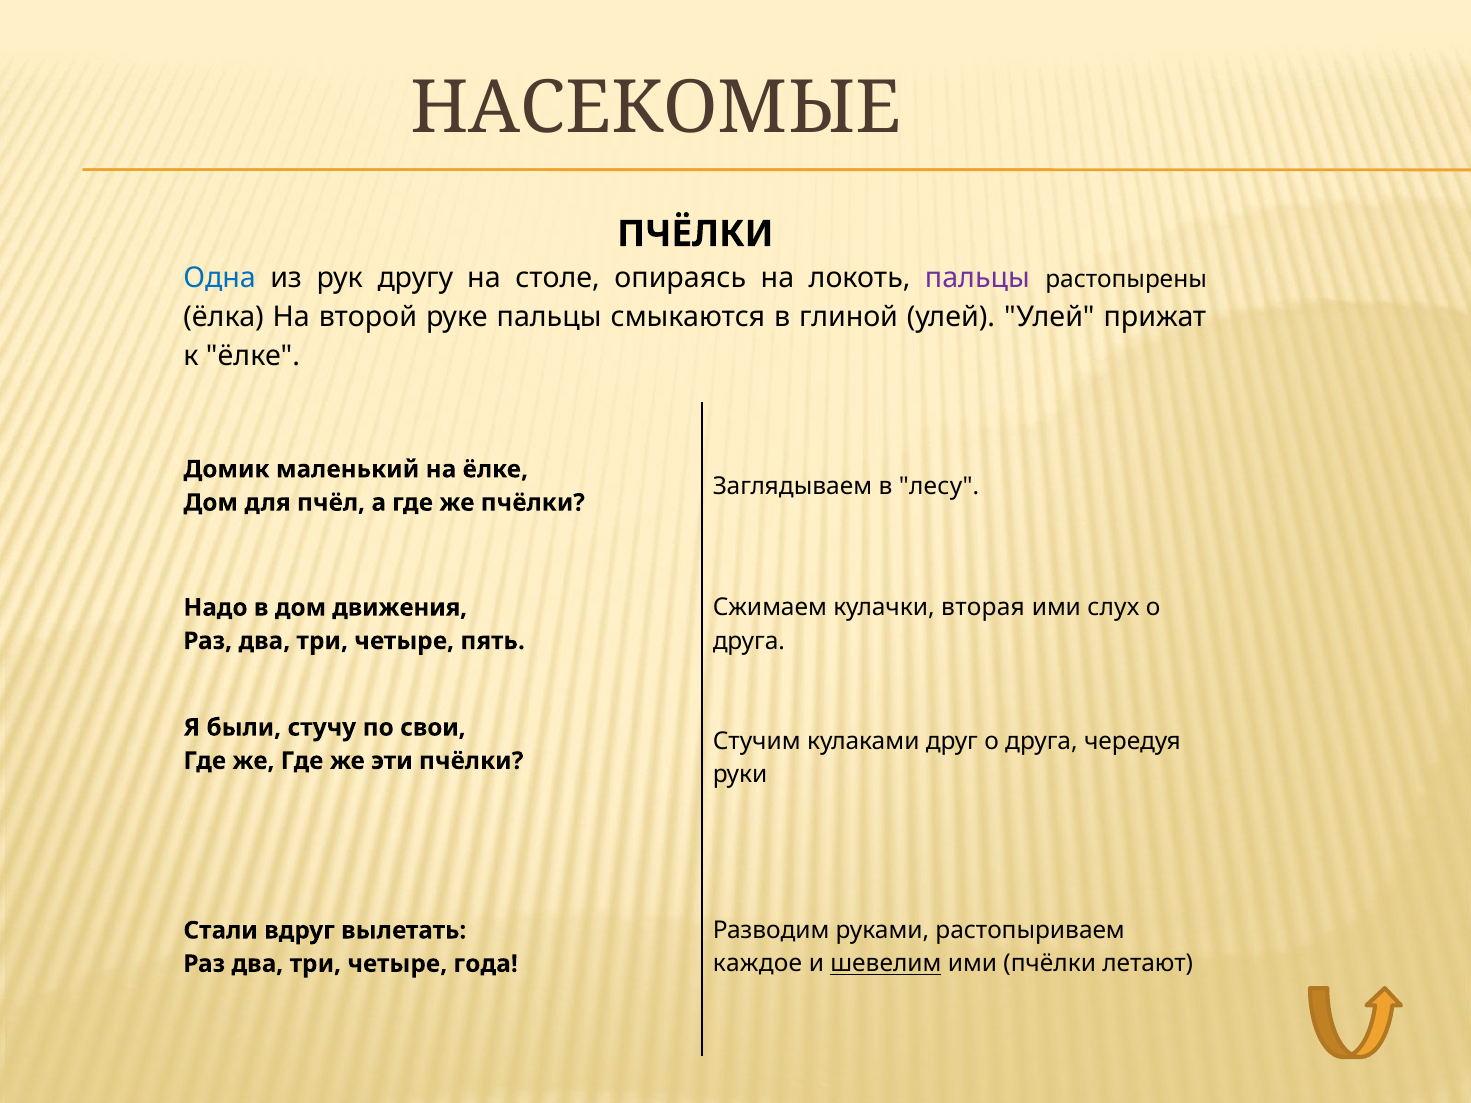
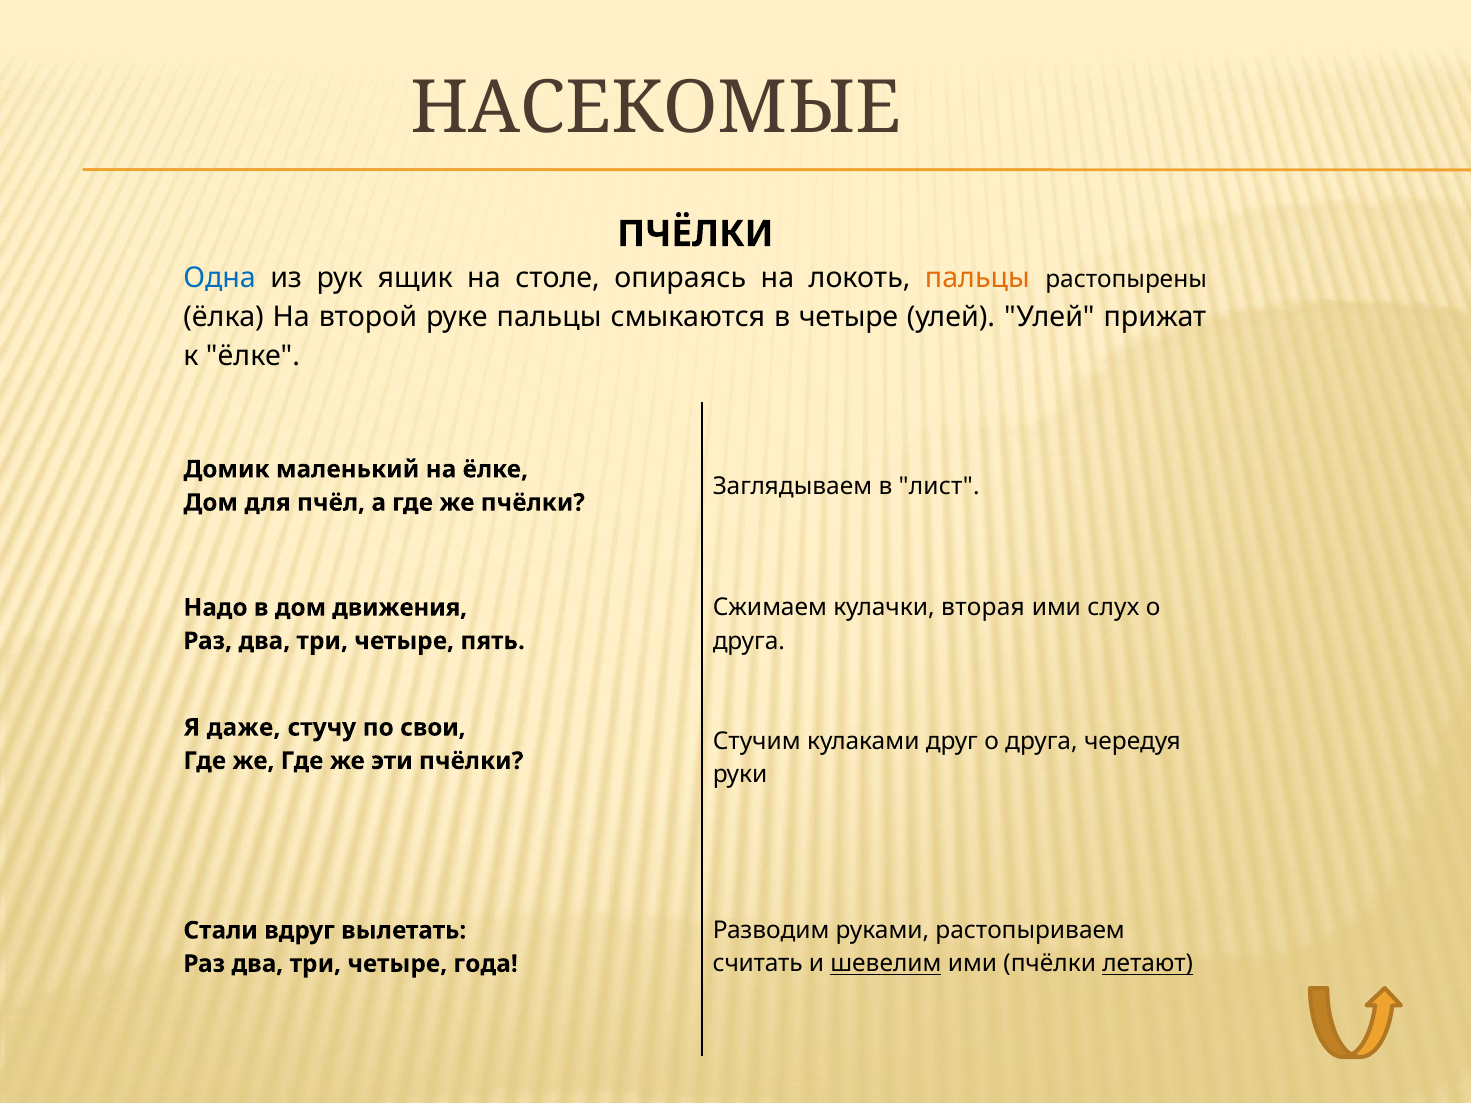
другу: другу -> ящик
пальцы at (977, 278) colour: purple -> orange
в глиной: глиной -> четыре
лесу: лесу -> лист
были: были -> даже
каждое: каждое -> считать
летают underline: none -> present
